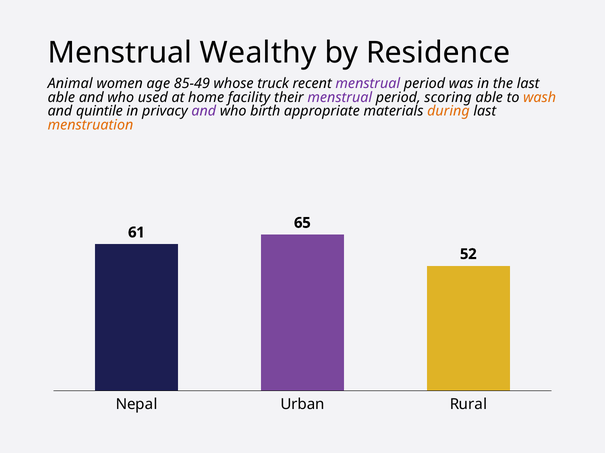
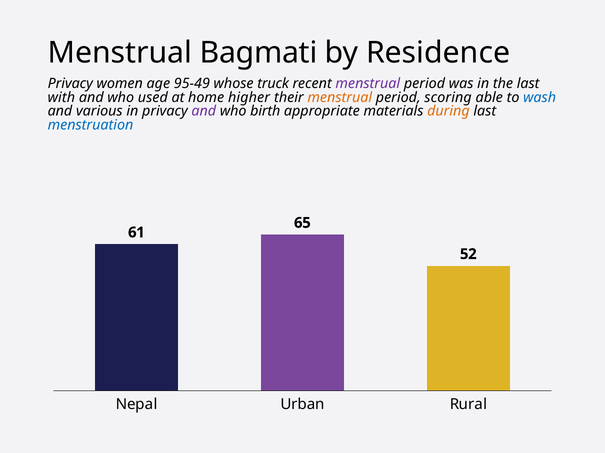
Wealthy: Wealthy -> Bagmati
Animal at (70, 84): Animal -> Privacy
85-49: 85-49 -> 95-49
able at (61, 98): able -> with
facility: facility -> higher
menstrual at (340, 98) colour: purple -> orange
wash colour: orange -> blue
quintile: quintile -> various
menstruation colour: orange -> blue
